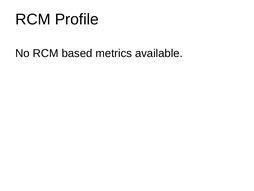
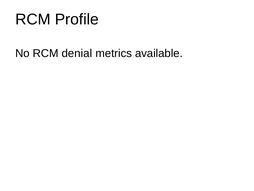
based: based -> denial
